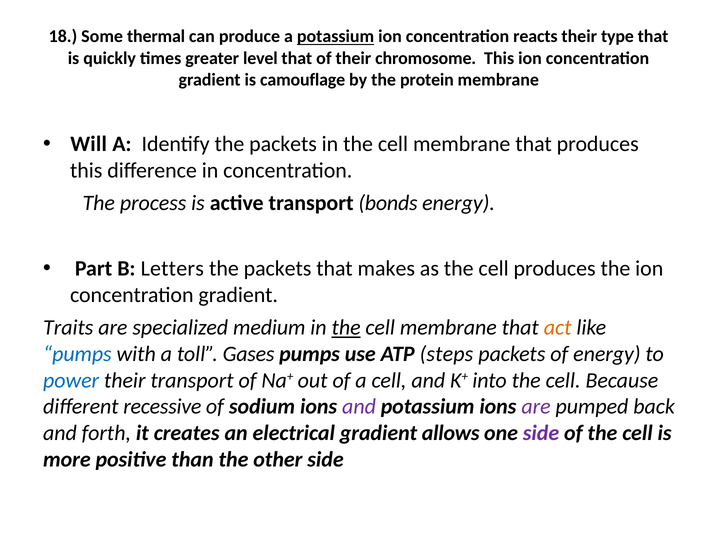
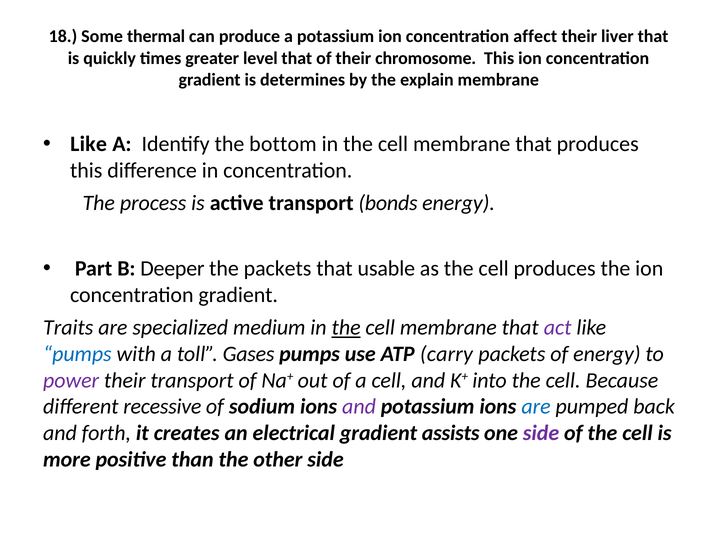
potassium at (336, 37) underline: present -> none
reacts: reacts -> affect
type: type -> liver
camouflage: camouflage -> determines
protein: protein -> explain
Will at (89, 144): Will -> Like
Identify the packets: packets -> bottom
Letters: Letters -> Deeper
makes: makes -> usable
act colour: orange -> purple
steps: steps -> carry
power colour: blue -> purple
are at (536, 406) colour: purple -> blue
allows: allows -> assists
